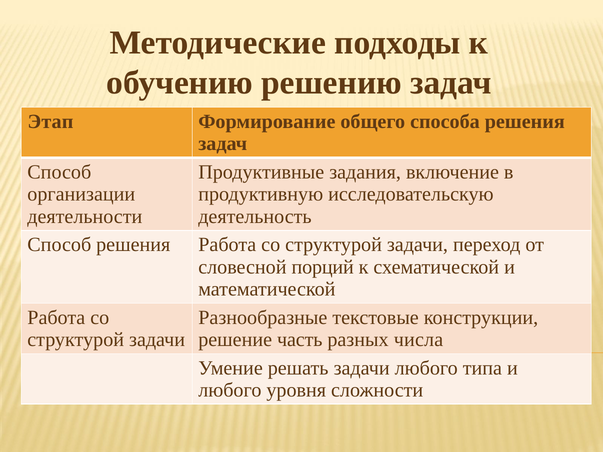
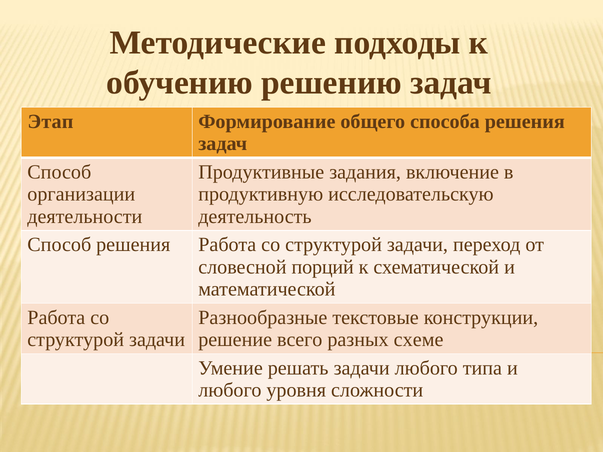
часть: часть -> всего
числа: числа -> схеме
